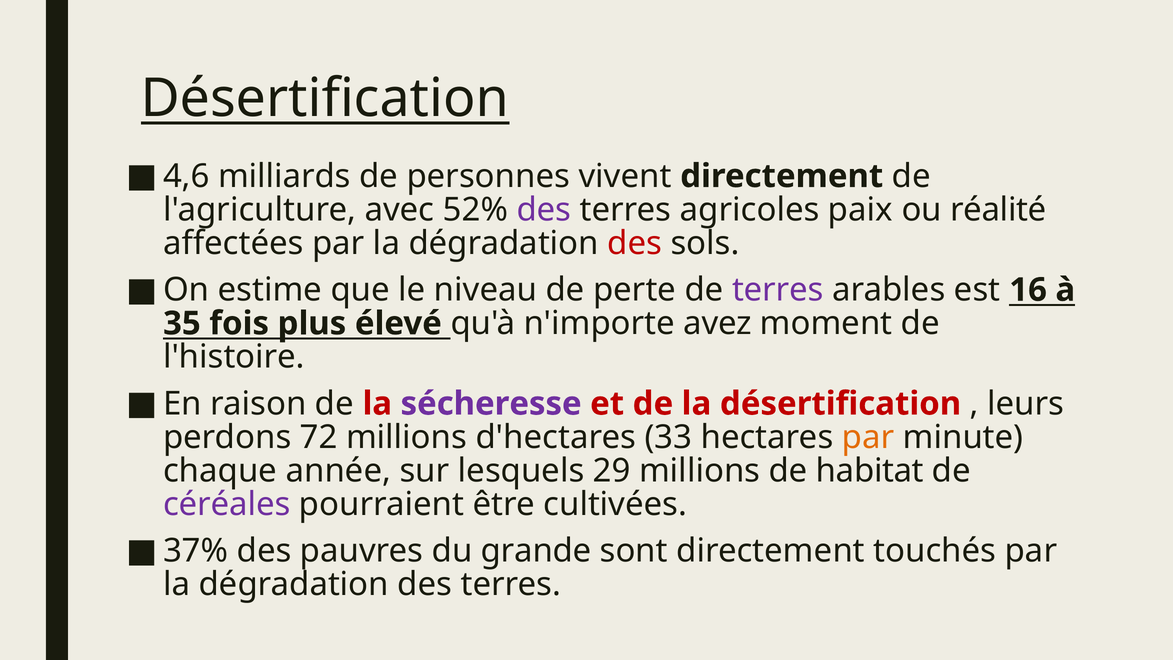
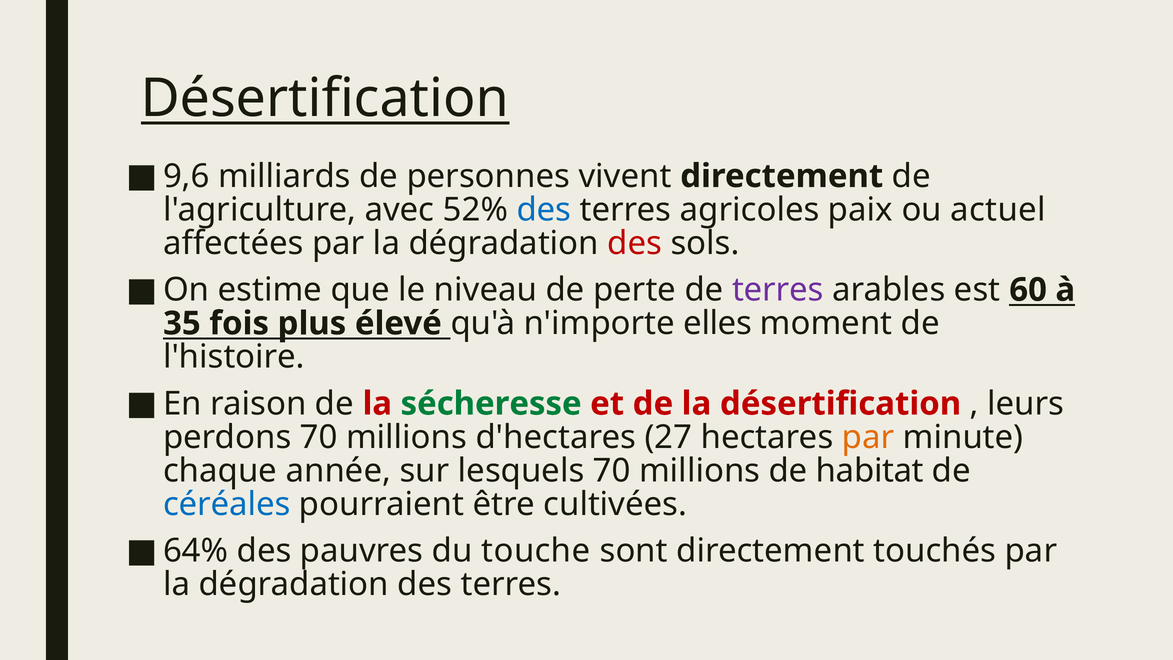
4,6: 4,6 -> 9,6
des at (544, 210) colour: purple -> blue
réalité: réalité -> actuel
16: 16 -> 60
avez: avez -> elles
sécheresse colour: purple -> green
perdons 72: 72 -> 70
33: 33 -> 27
lesquels 29: 29 -> 70
céréales colour: purple -> blue
37%: 37% -> 64%
grande: grande -> touche
